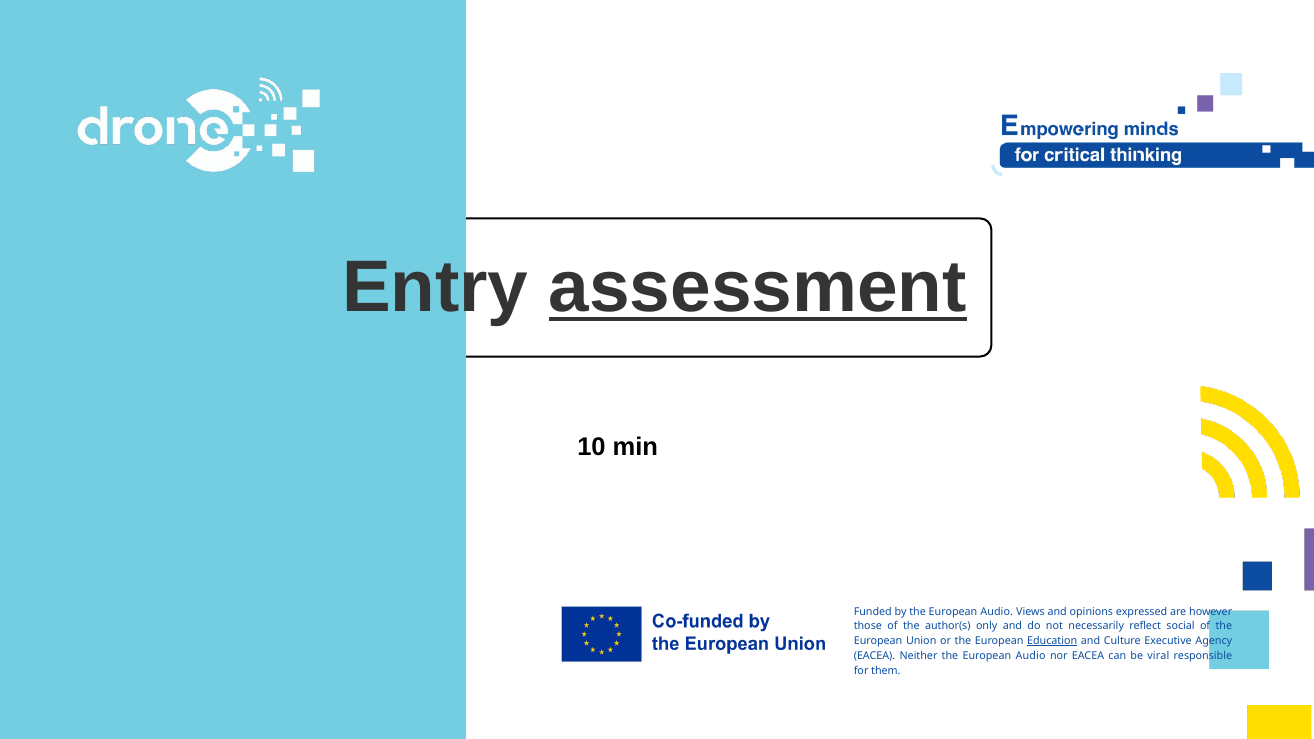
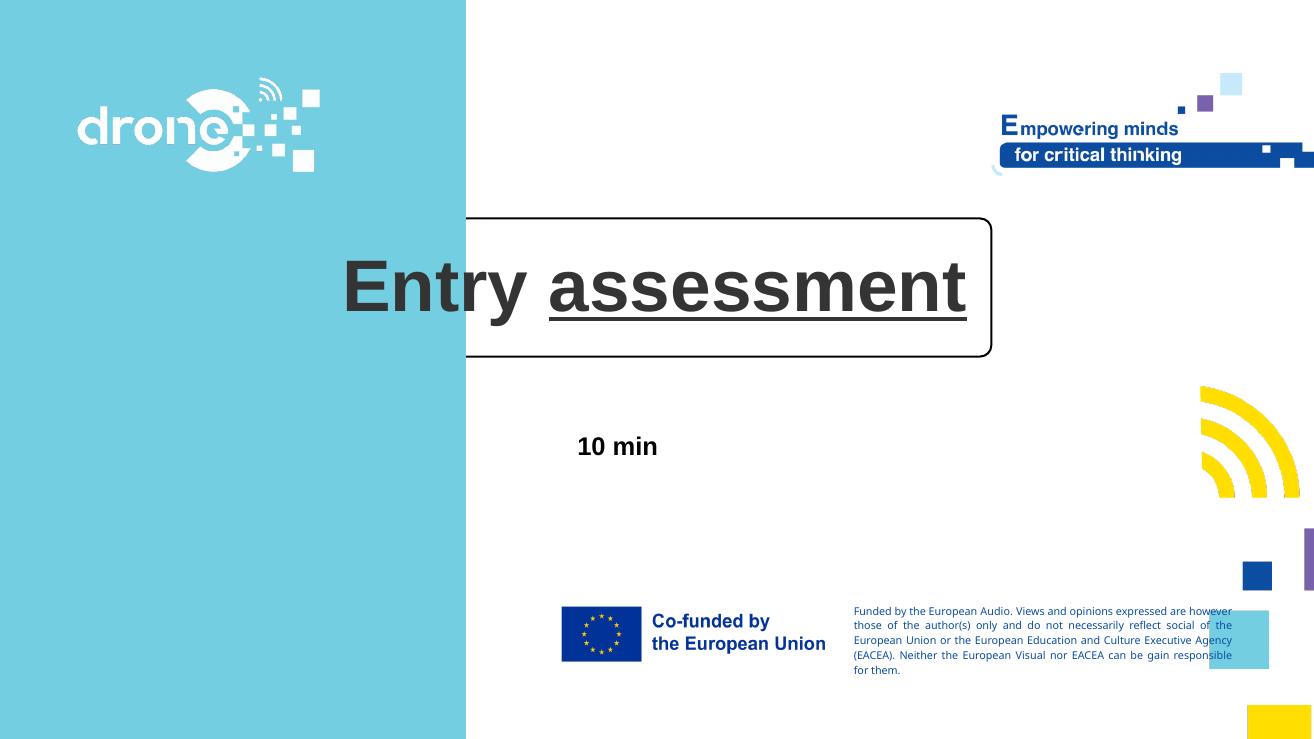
Education underline: present -> none
Neither the European Audio: Audio -> Visual
viral: viral -> gain
